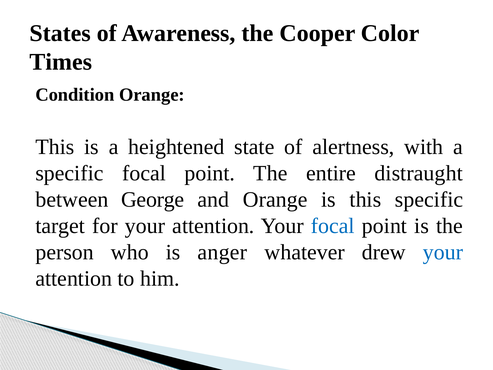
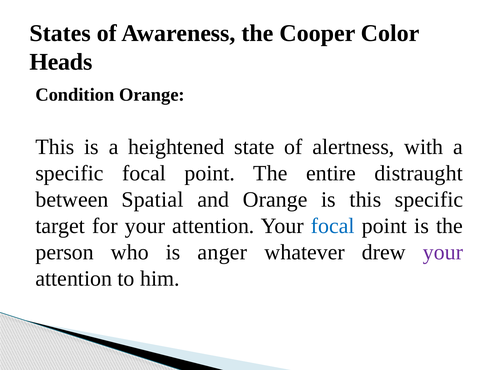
Times: Times -> Heads
George: George -> Spatial
your at (443, 252) colour: blue -> purple
